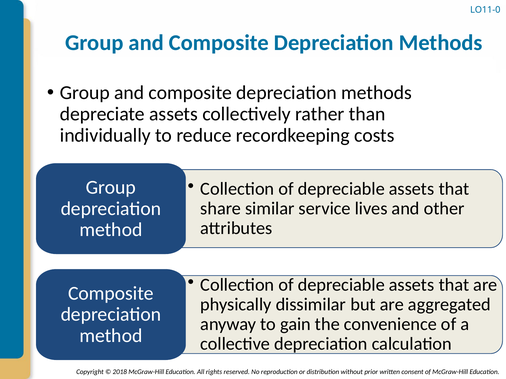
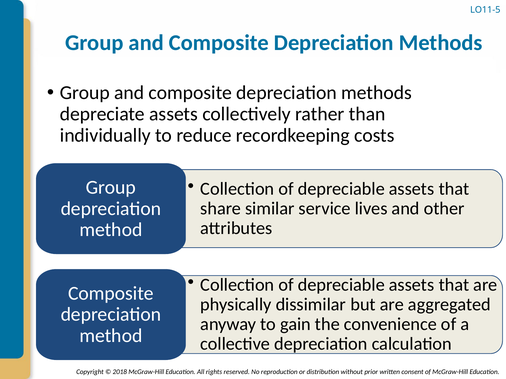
LO11-0: LO11-0 -> LO11-5
